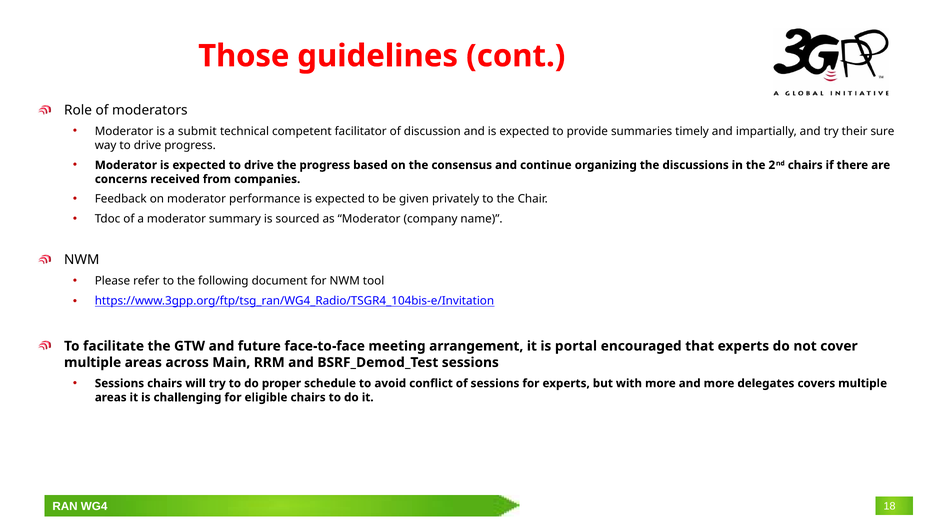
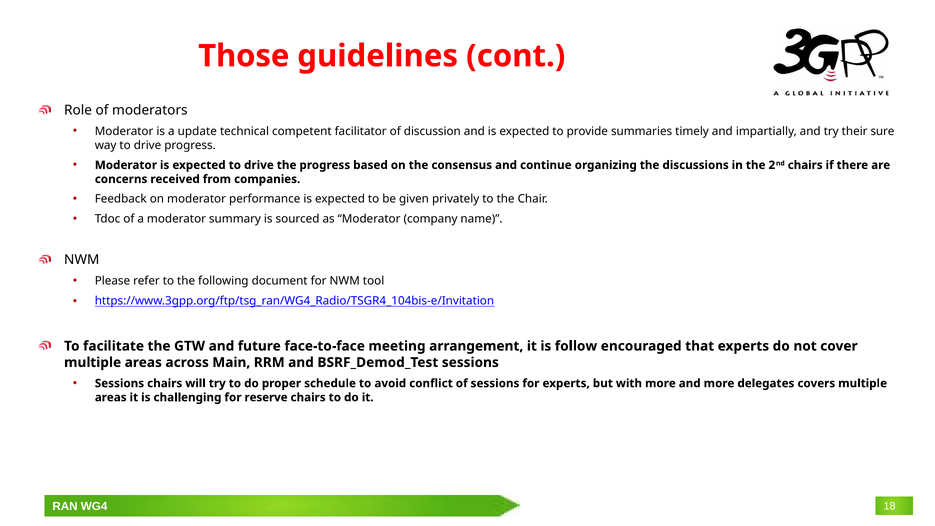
submit: submit -> update
portal: portal -> follow
eligible: eligible -> reserve
